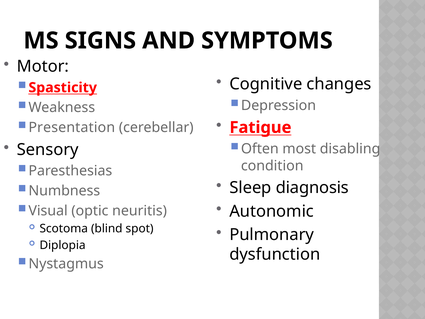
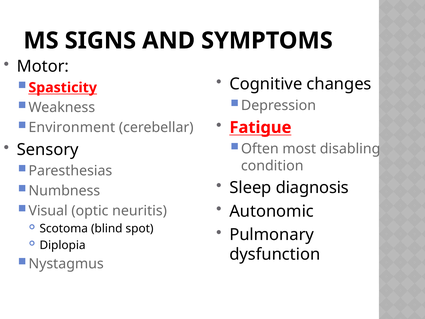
Presentation: Presentation -> Environment
